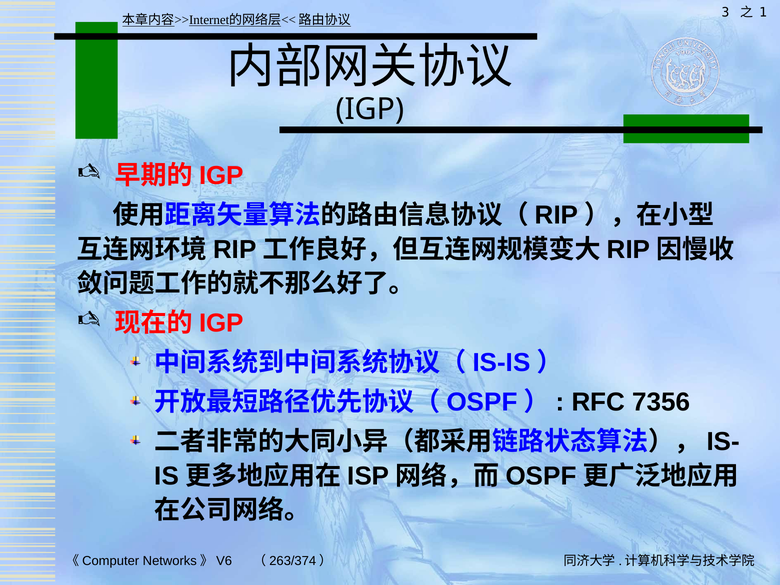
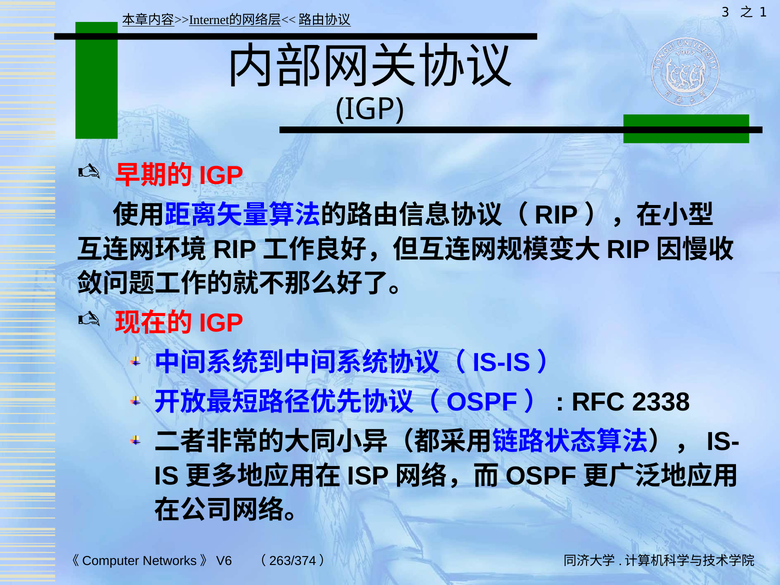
7356: 7356 -> 2338
